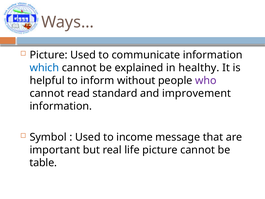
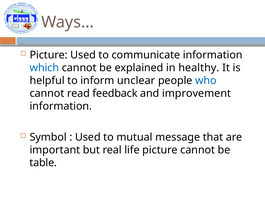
without: without -> unclear
who colour: purple -> blue
standard: standard -> feedback
income: income -> mutual
